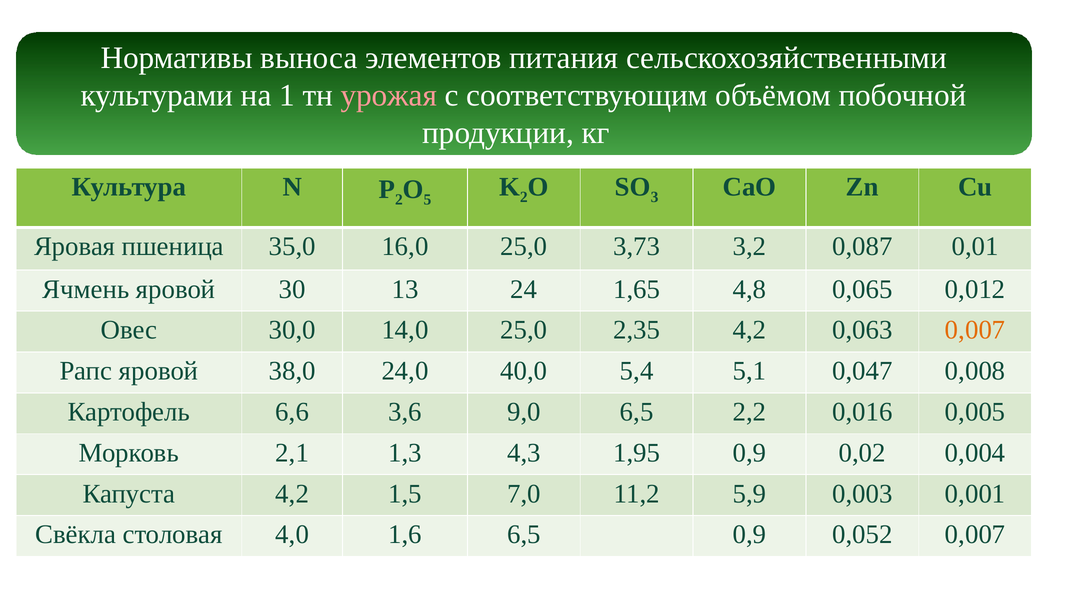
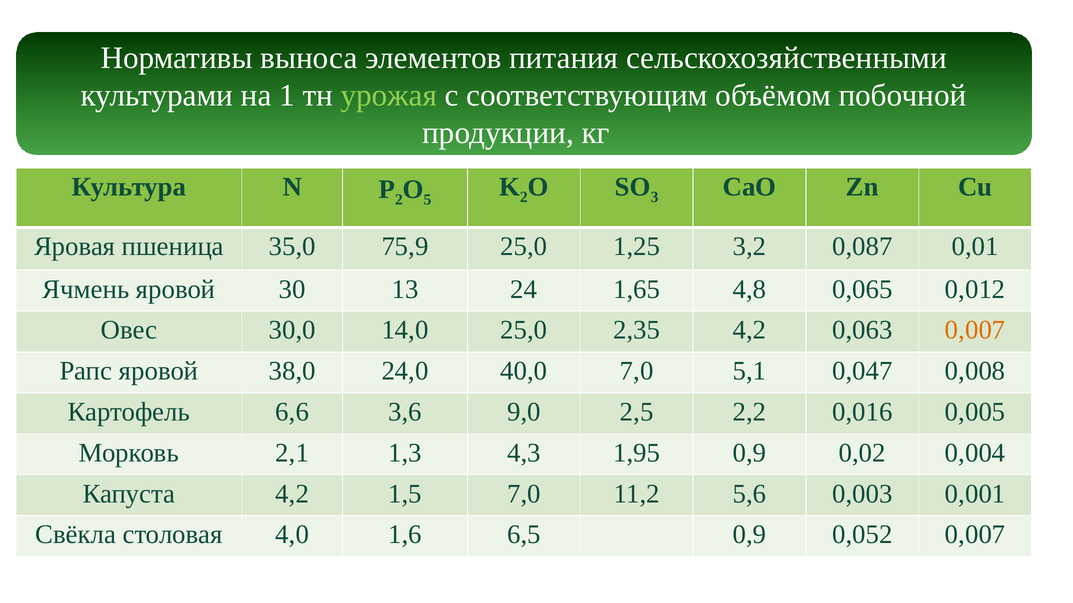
урожая colour: pink -> light green
16,0: 16,0 -> 75,9
3,73: 3,73 -> 1,25
40,0 5,4: 5,4 -> 7,0
9,0 6,5: 6,5 -> 2,5
5,9: 5,9 -> 5,6
